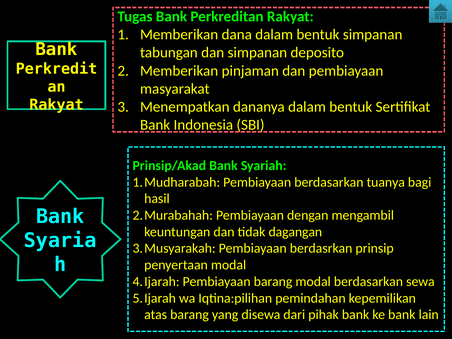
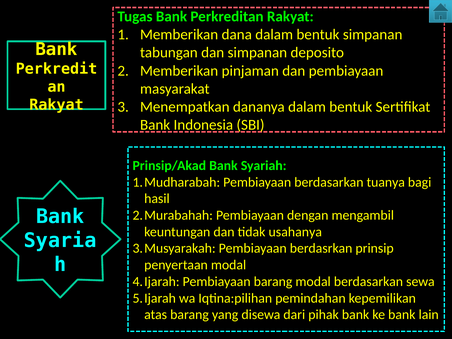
dagangan: dagangan -> usahanya
